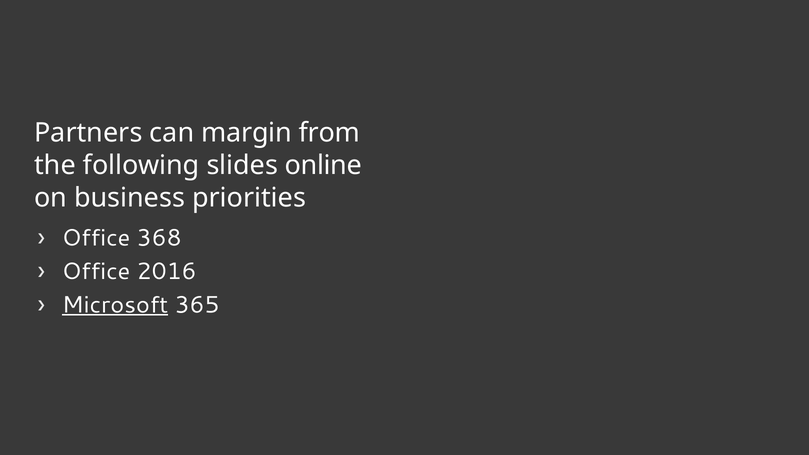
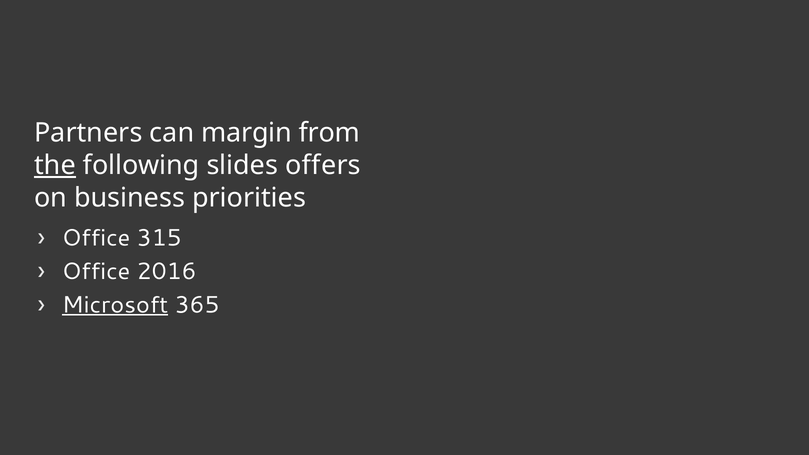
the underline: none -> present
online: online -> offers
368: 368 -> 315
